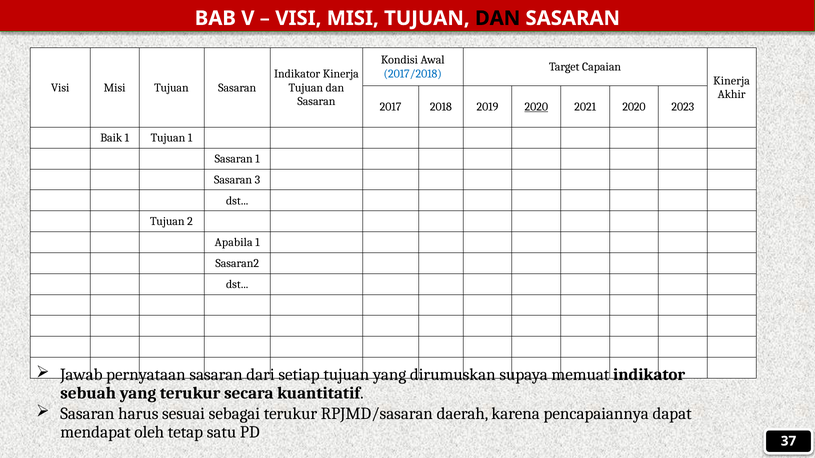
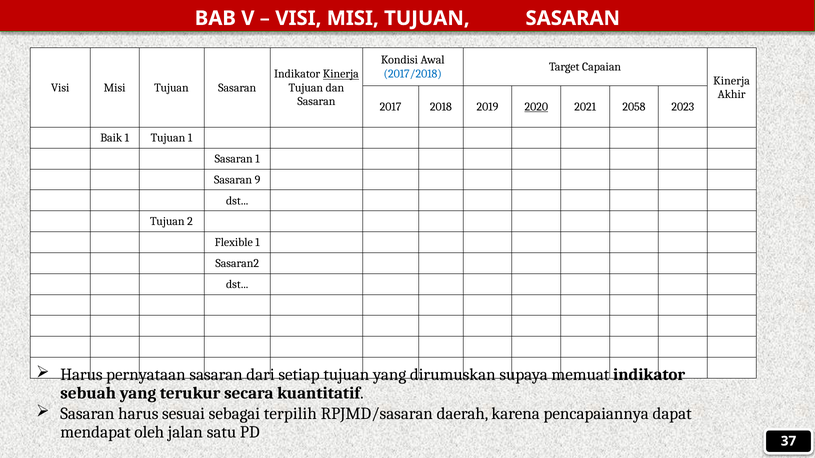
DAN at (498, 18) colour: black -> red
Kinerja at (341, 74) underline: none -> present
2021 2020: 2020 -> 2058
3: 3 -> 9
Apabila: Apabila -> Flexible
Jawab at (81, 375): Jawab -> Harus
sebagai terukur: terukur -> terpilih
tetap: tetap -> jalan
